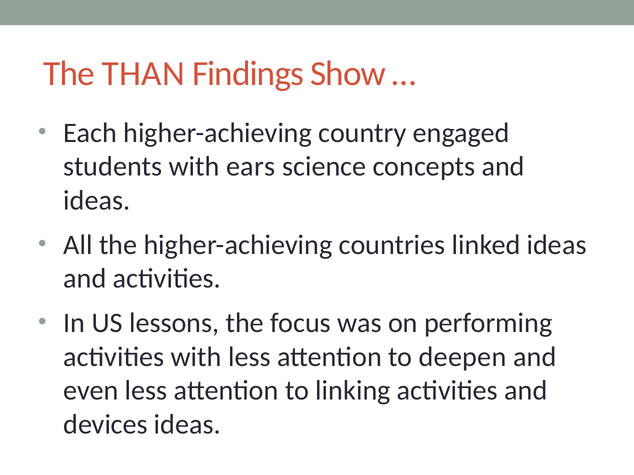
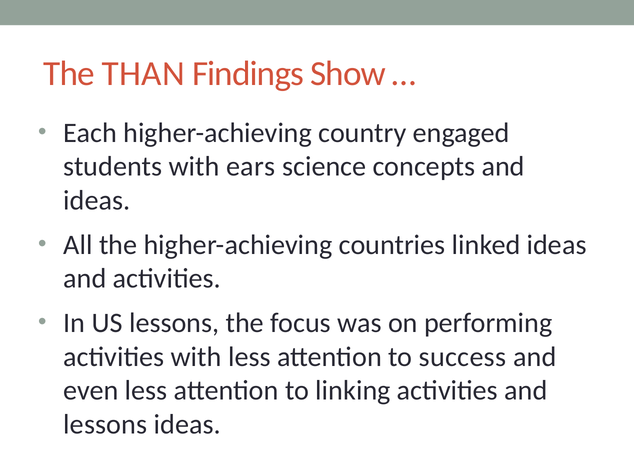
deepen: deepen -> success
devices at (106, 425): devices -> lessons
